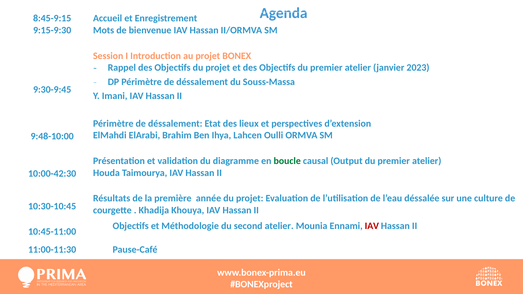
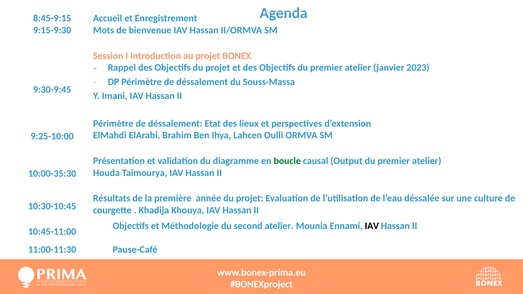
9:48-10:00: 9:48-10:00 -> 9:25-10:00
10:00-42:30: 10:00-42:30 -> 10:00-35:30
IAV at (372, 226) colour: red -> black
